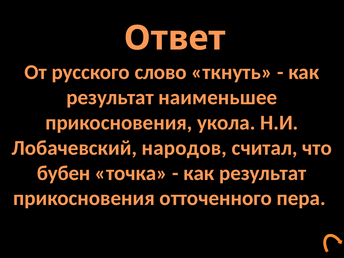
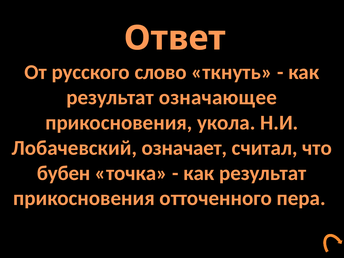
наименьшее: наименьшее -> означающее
народов: народов -> означает
